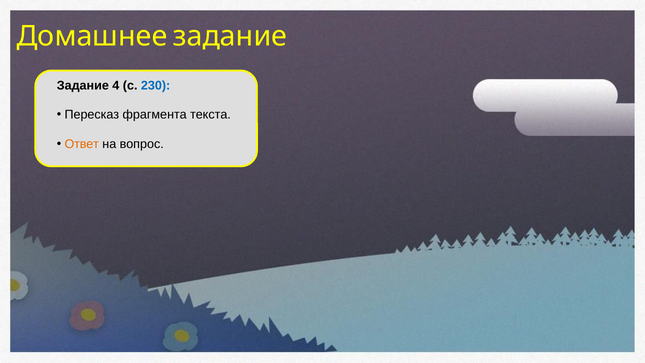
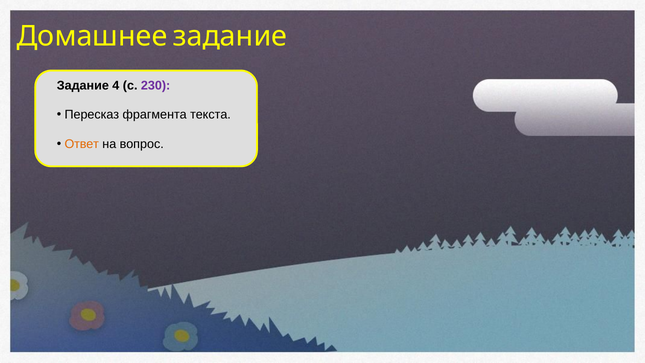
230 colour: blue -> purple
